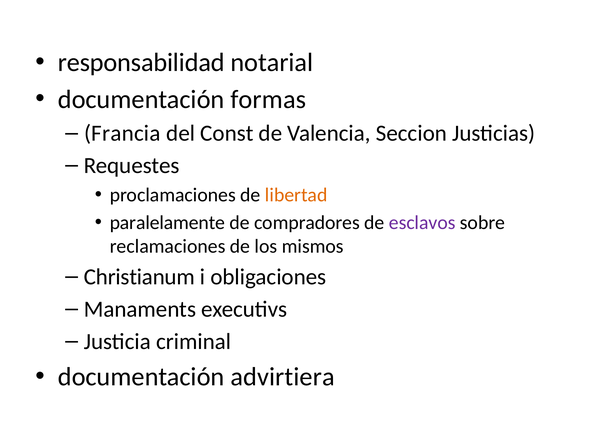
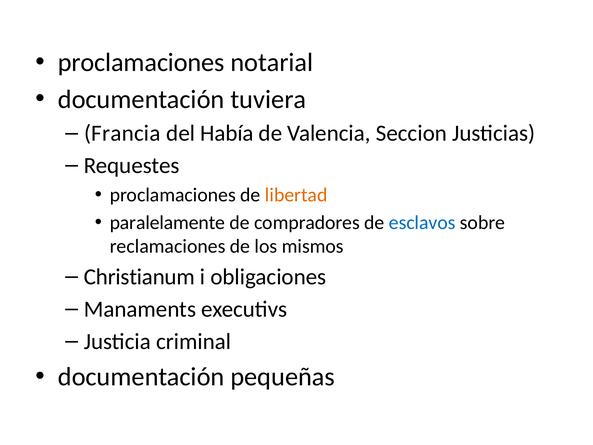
responsabilidad at (141, 62): responsabilidad -> proclamaciones
formas: formas -> tuviera
Const: Const -> Había
esclavos colour: purple -> blue
advirtiera: advirtiera -> pequeñas
